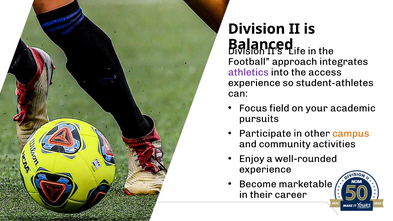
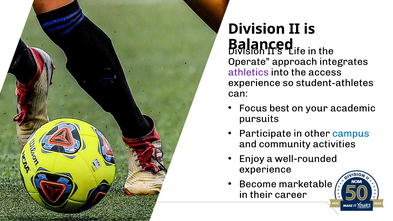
Football: Football -> Operate
field: field -> best
campus colour: orange -> blue
